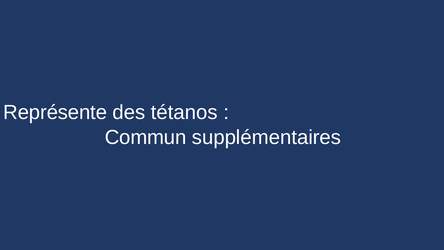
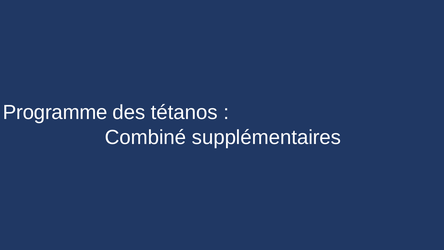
Représente: Représente -> Programme
Commun: Commun -> Combiné
